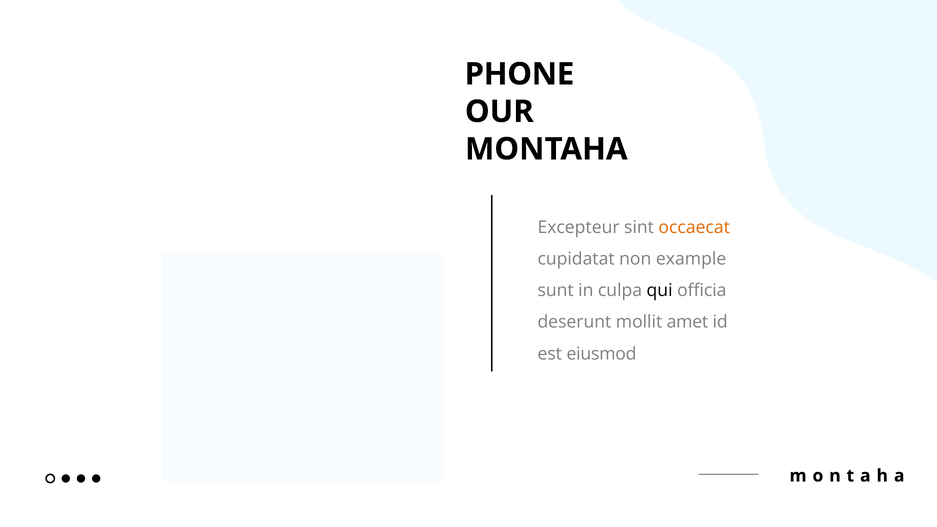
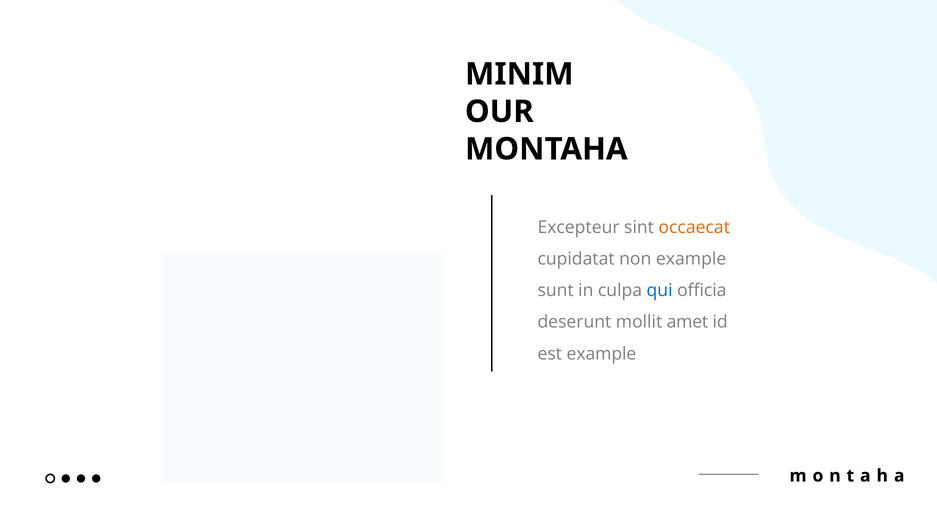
PHONE: PHONE -> MINIM
qui colour: black -> blue
est eiusmod: eiusmod -> example
